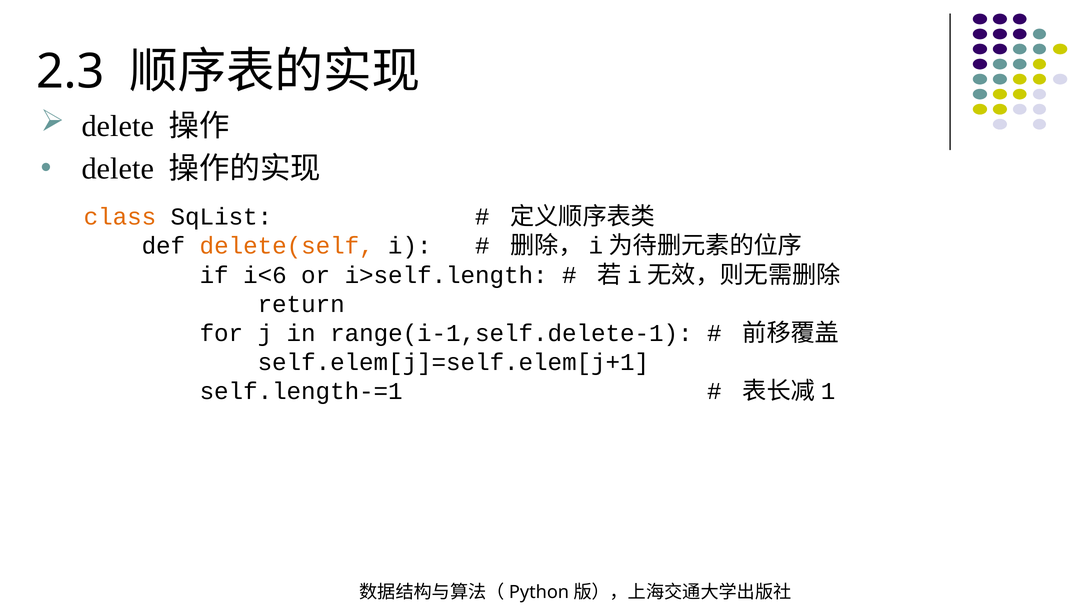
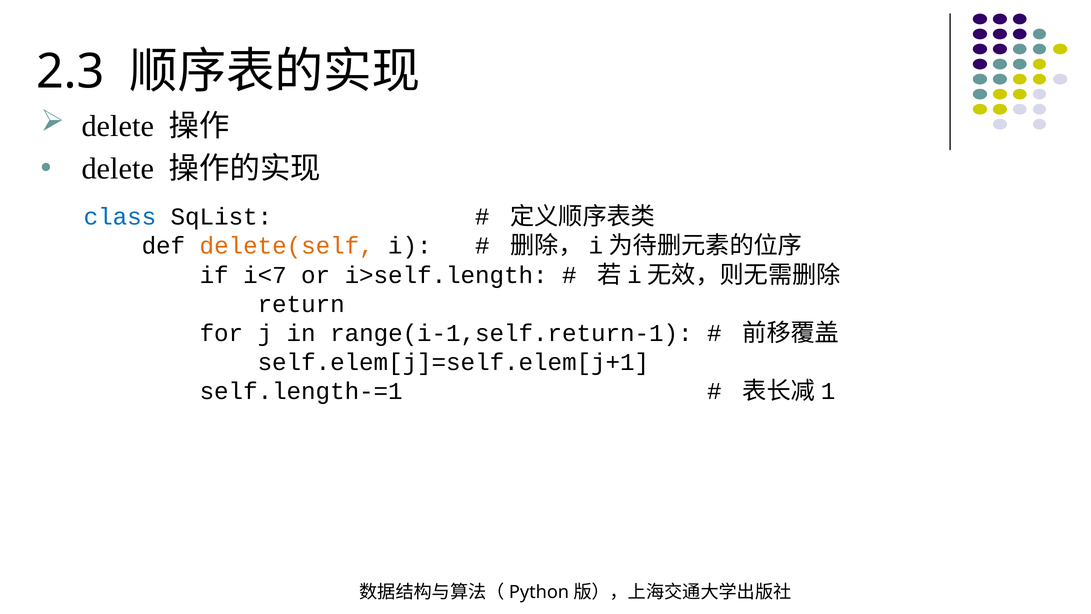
class colour: orange -> blue
i<6: i<6 -> i<7
range(i-1,self.delete-1: range(i-1,self.delete-1 -> range(i-1,self.return-1
